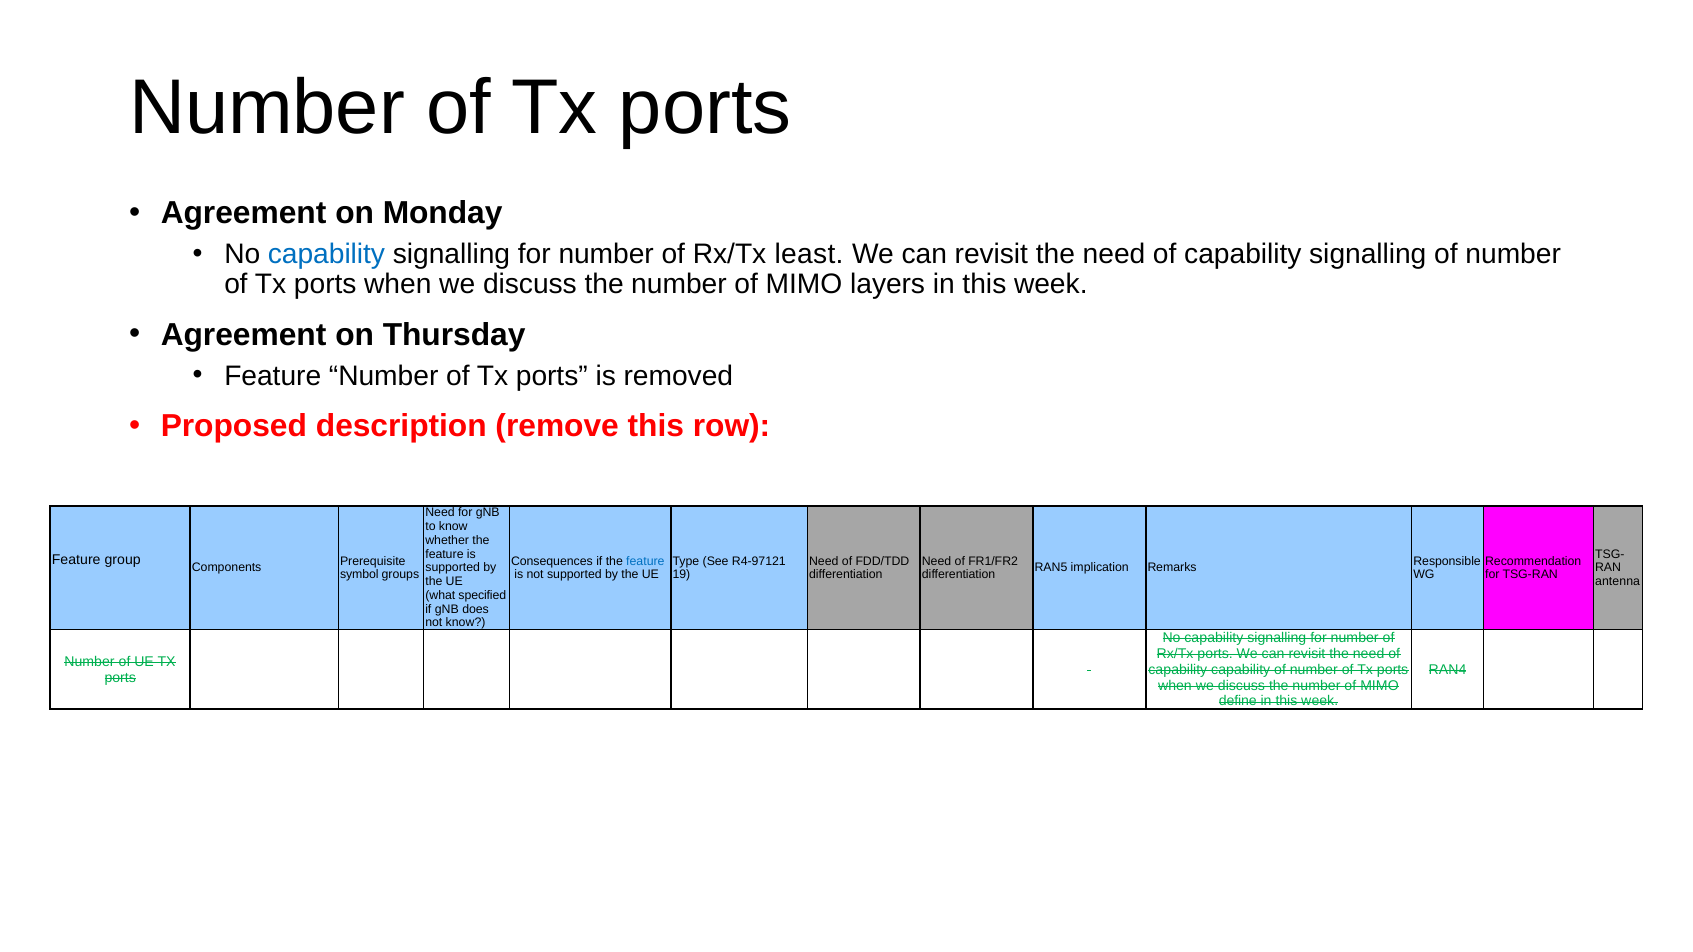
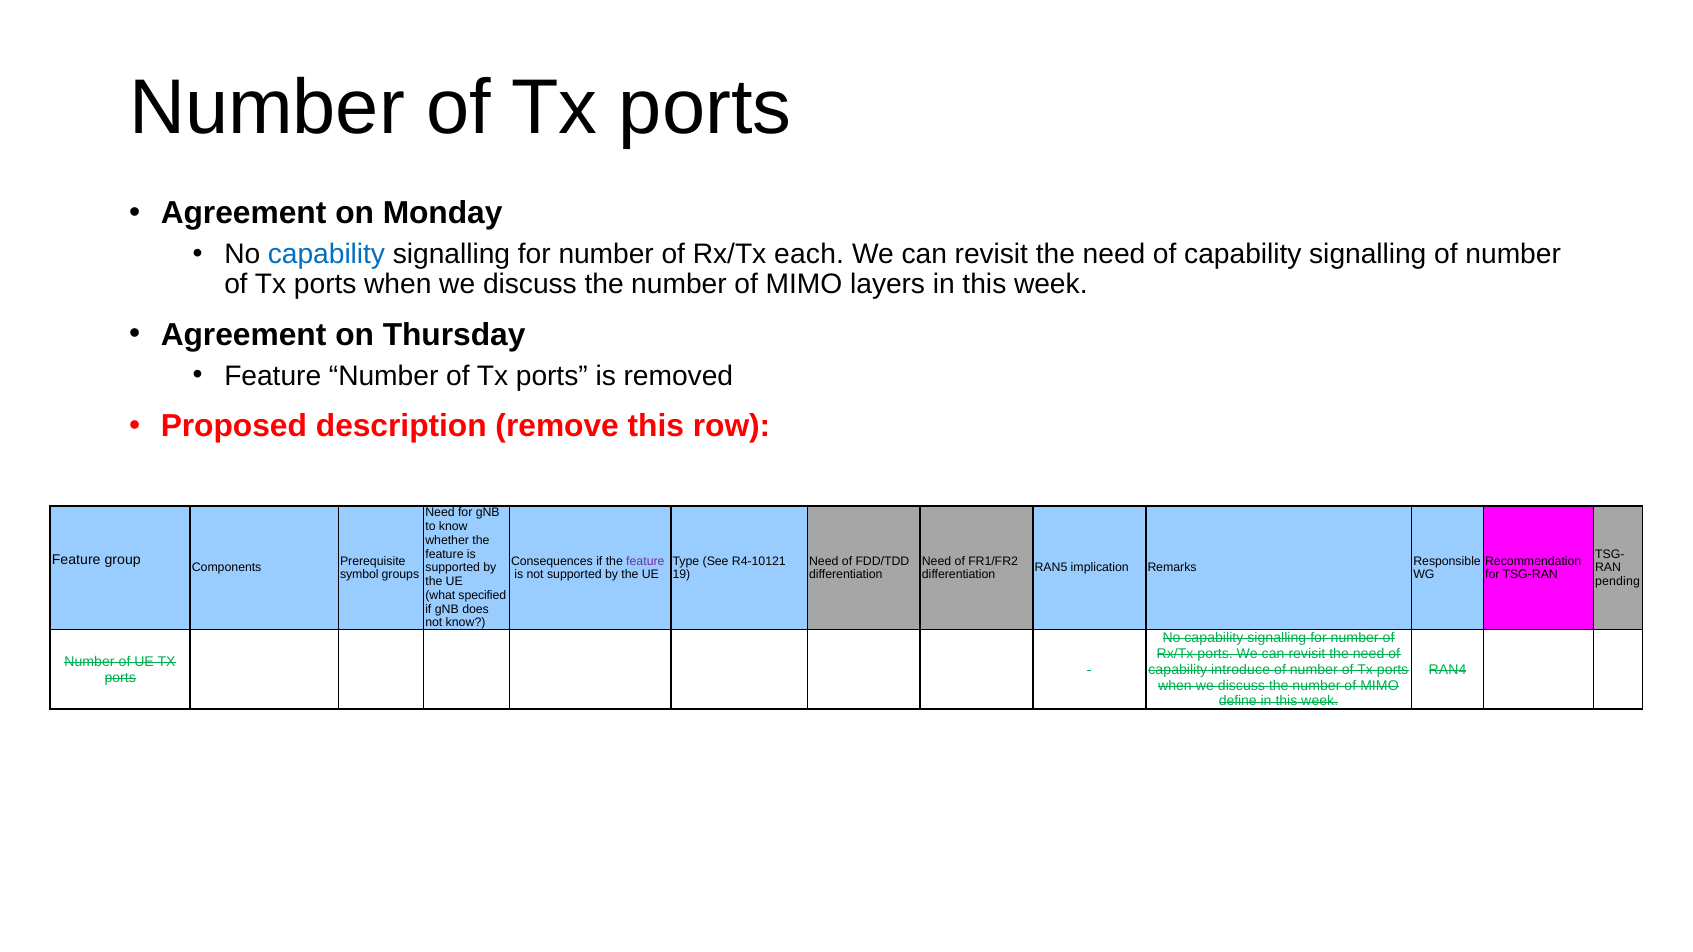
least: least -> each
feature at (645, 561) colour: blue -> purple
R4-97121: R4-97121 -> R4-10121
antenna: antenna -> pending
capability capability: capability -> introduce
